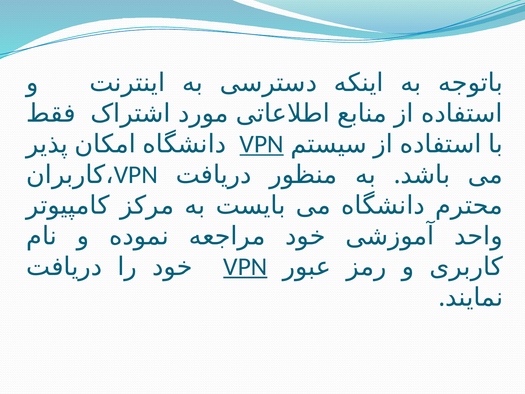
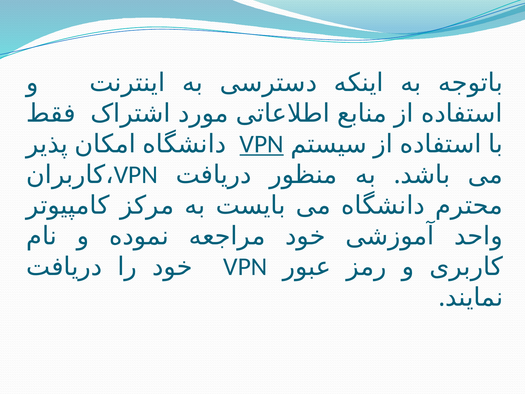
VPN at (245, 266) underline: present -> none
